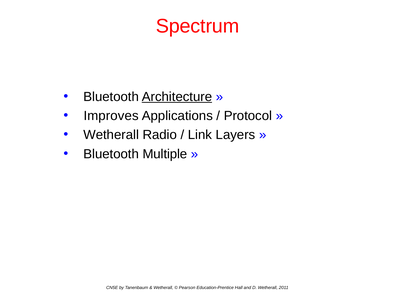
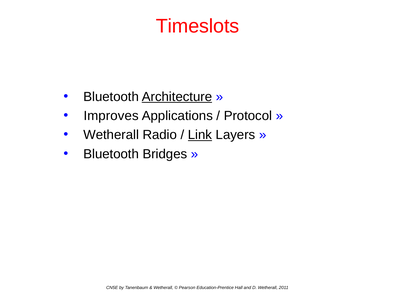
Spectrum: Spectrum -> Timeslots
Link underline: none -> present
Multiple: Multiple -> Bridges
